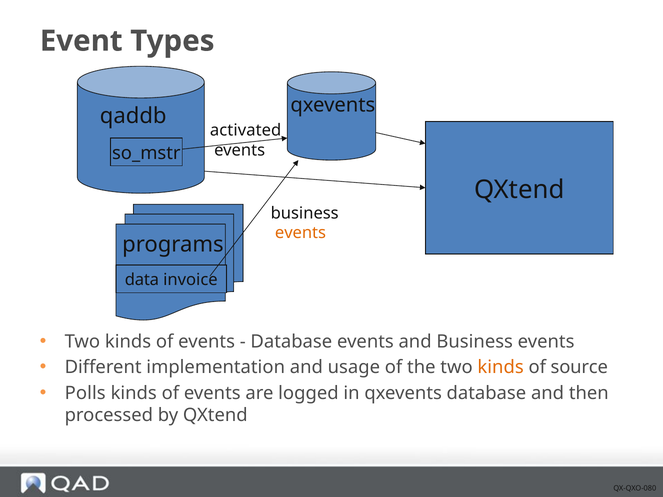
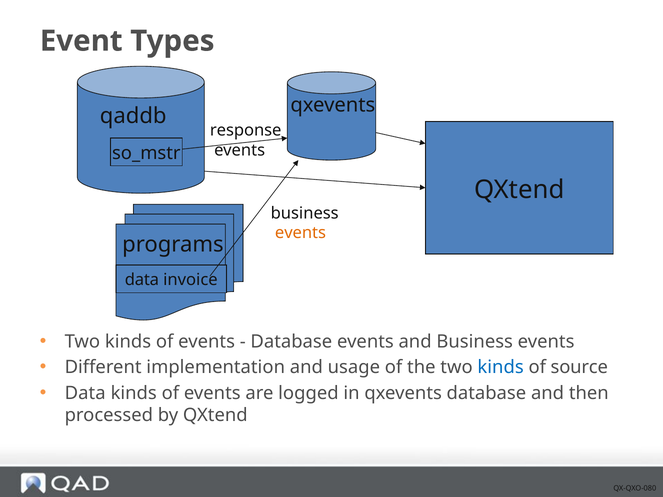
activated: activated -> response
kinds at (501, 367) colour: orange -> blue
Polls at (85, 393): Polls -> Data
